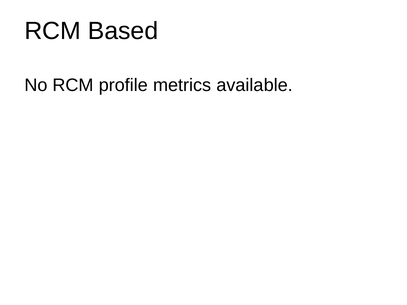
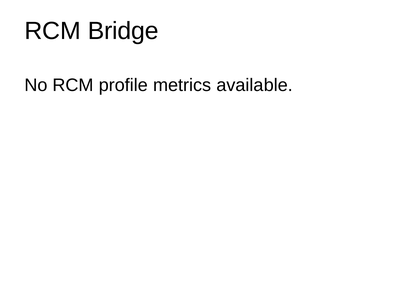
Based: Based -> Bridge
